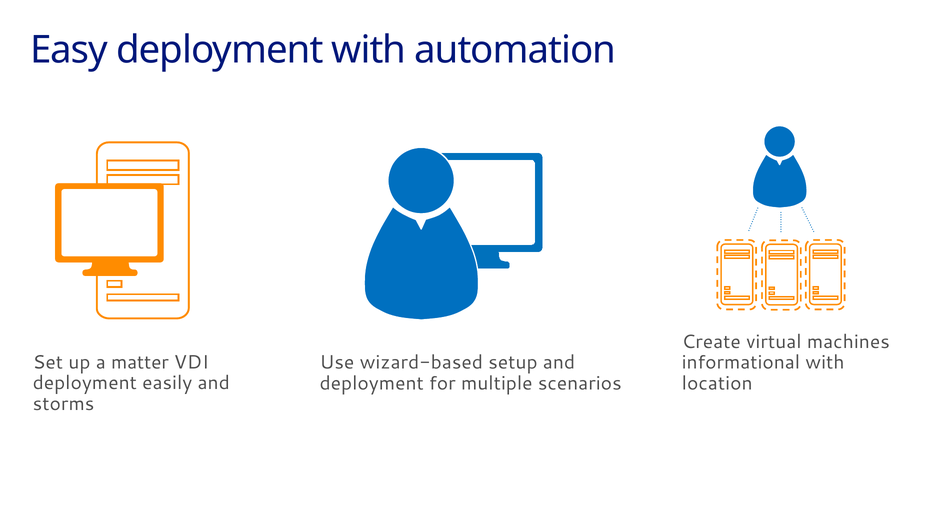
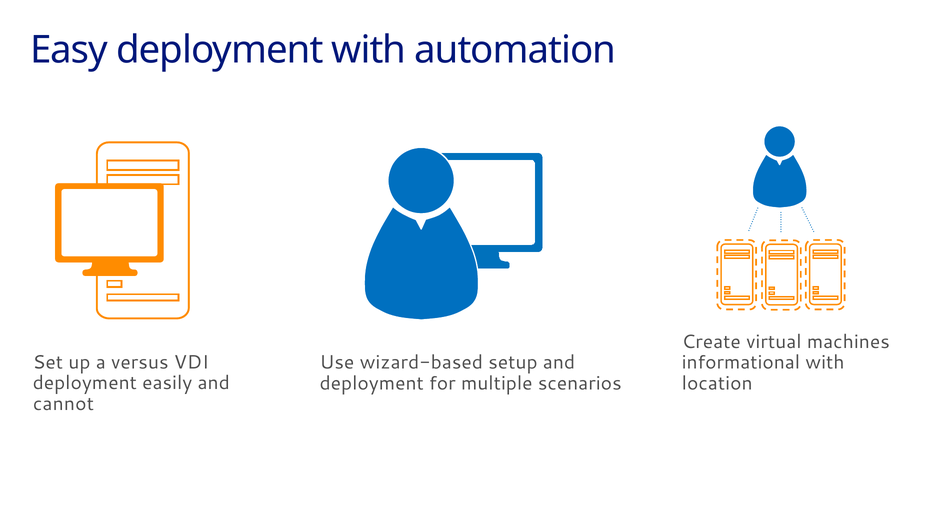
matter: matter -> versus
storms: storms -> cannot
